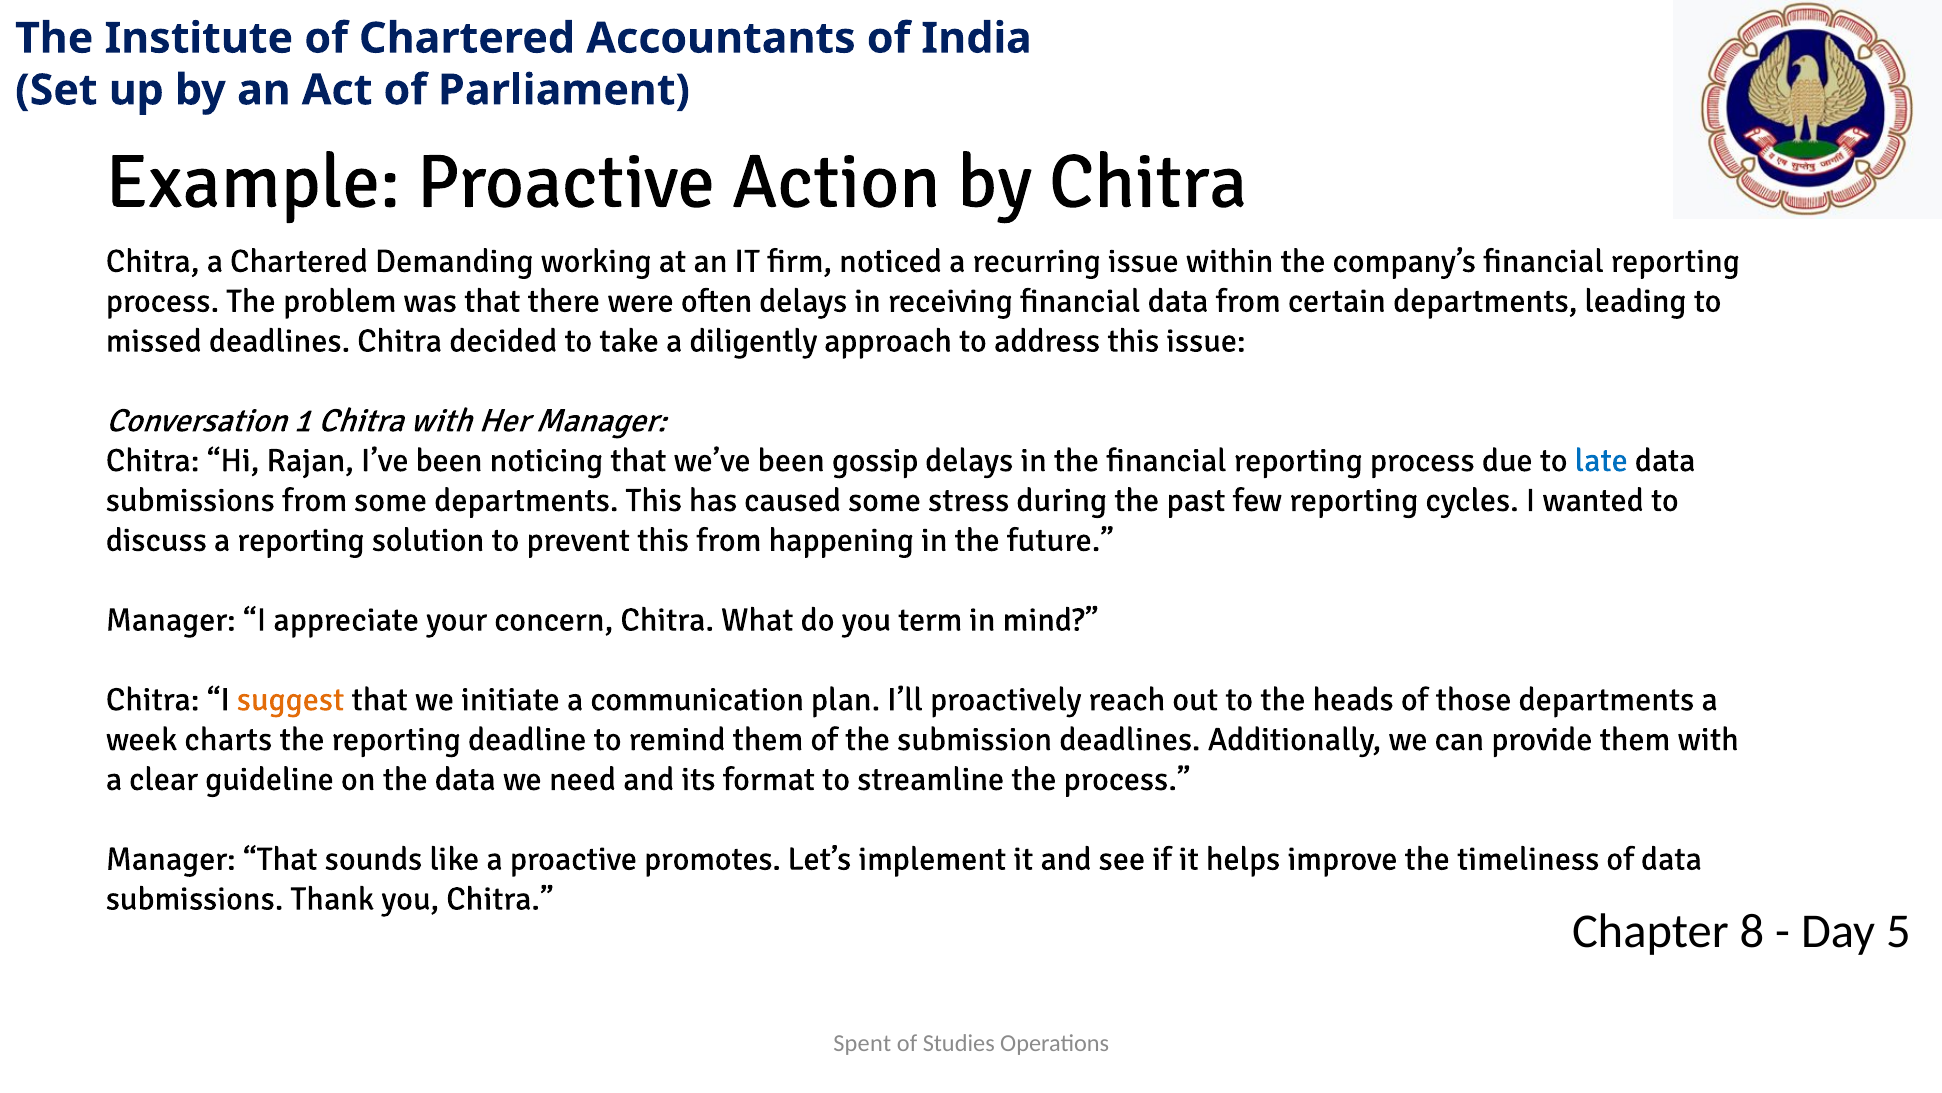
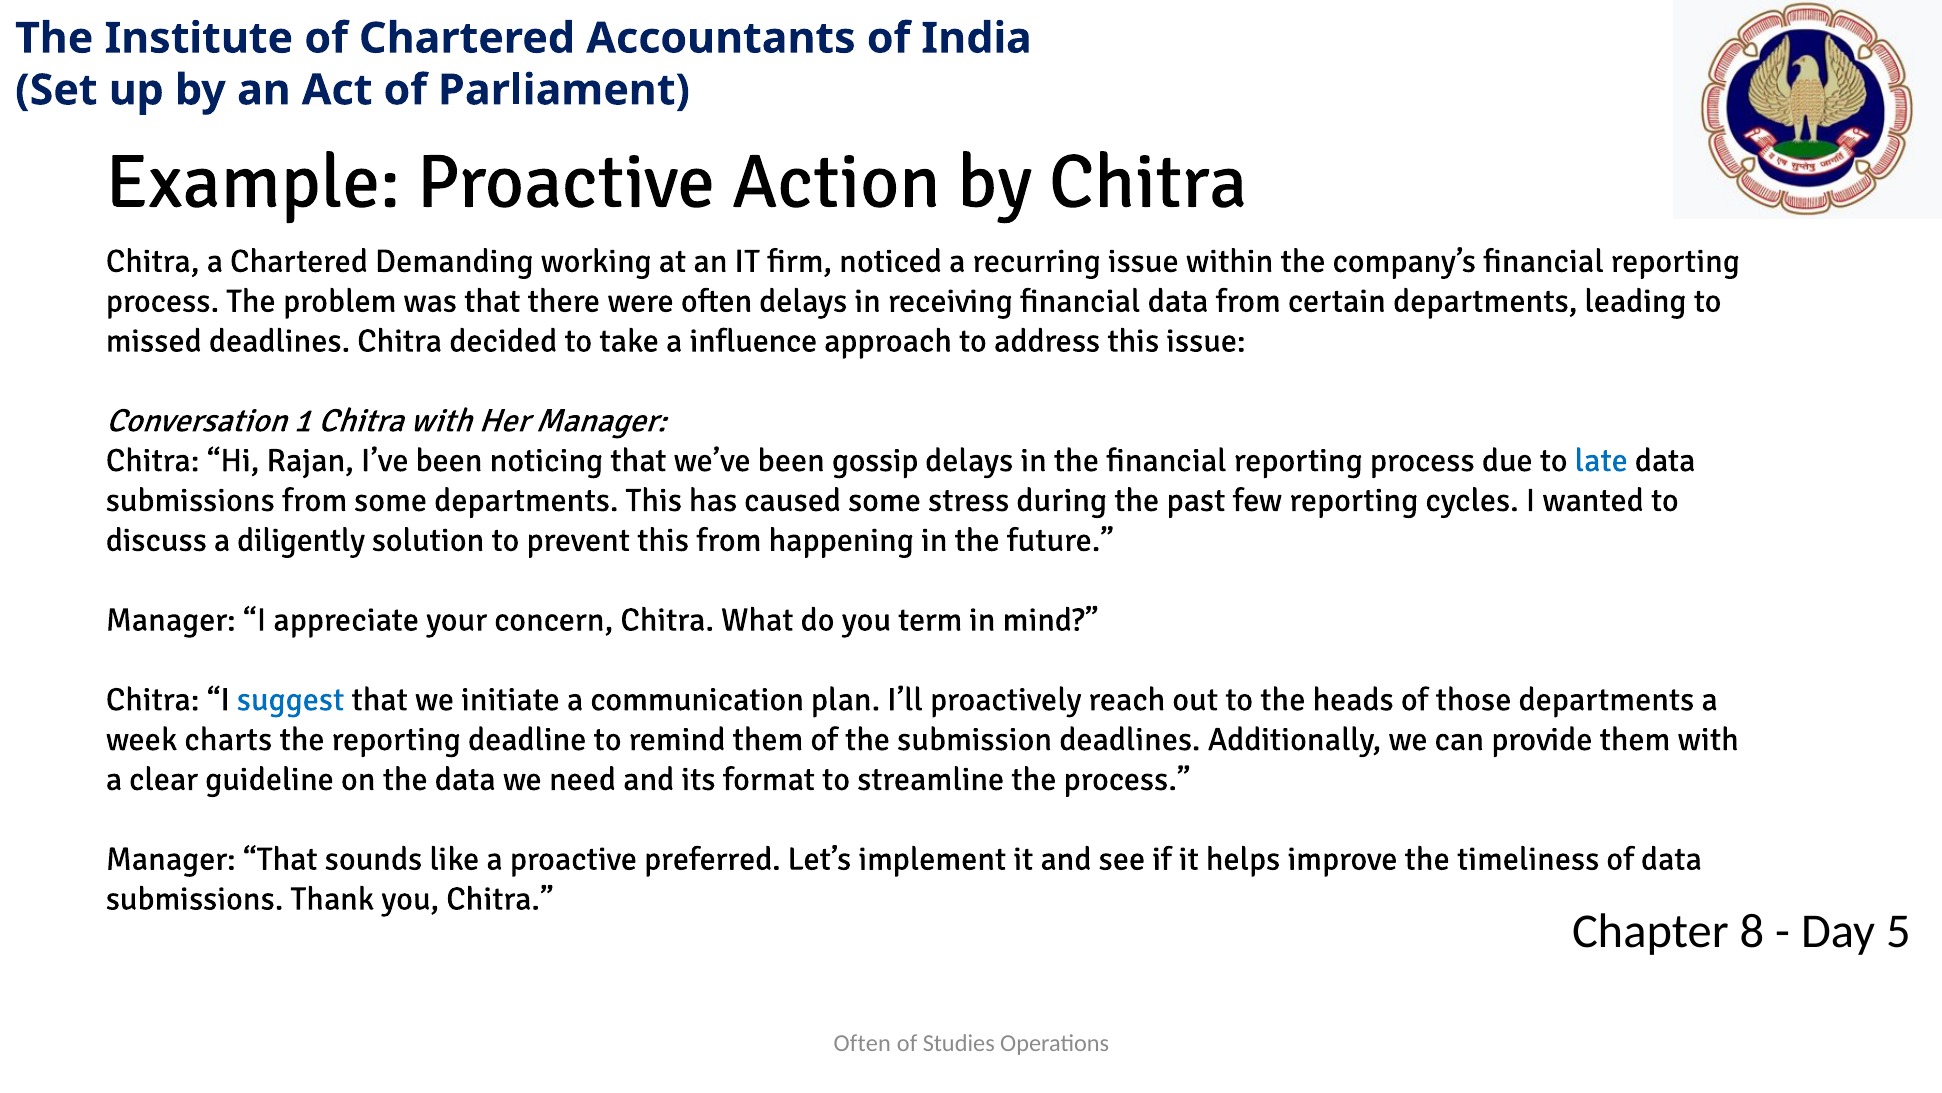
diligently: diligently -> influence
a reporting: reporting -> diligently
suggest colour: orange -> blue
promotes: promotes -> preferred
Spent at (862, 1043): Spent -> Often
